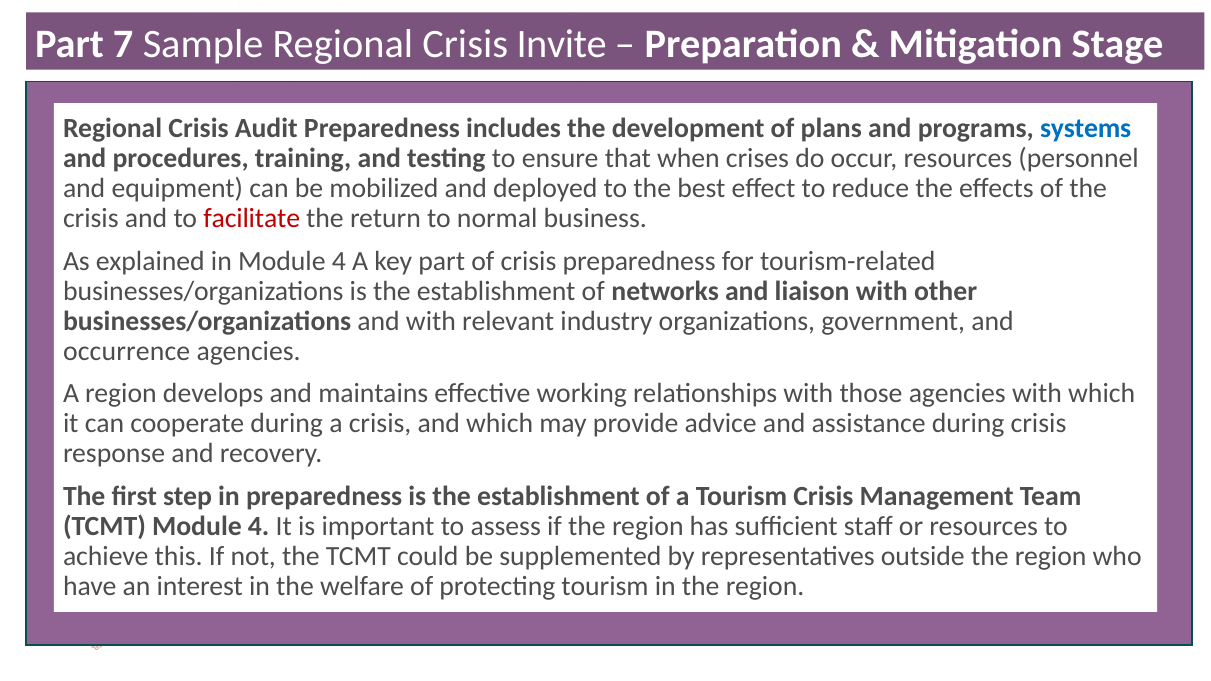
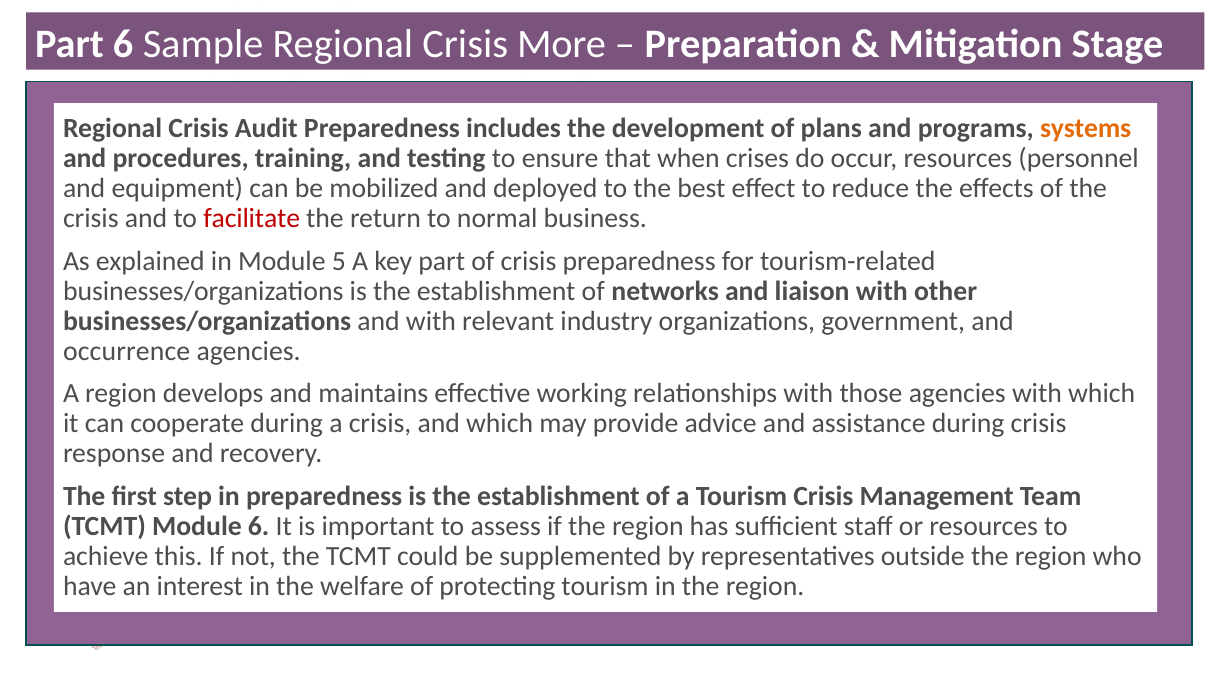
Part 7: 7 -> 6
Invite: Invite -> More
systems colour: blue -> orange
in Module 4: 4 -> 5
TCMT Module 4: 4 -> 6
